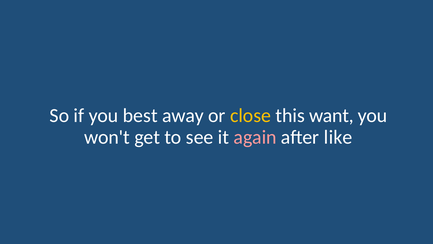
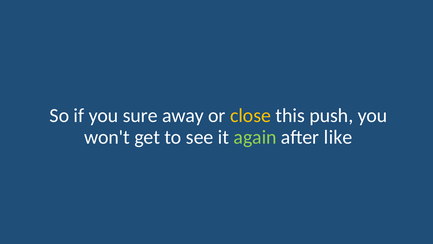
best: best -> sure
want: want -> push
again colour: pink -> light green
